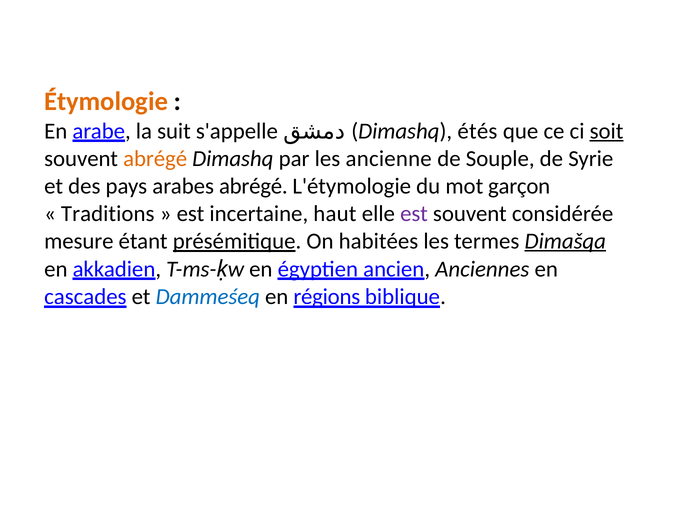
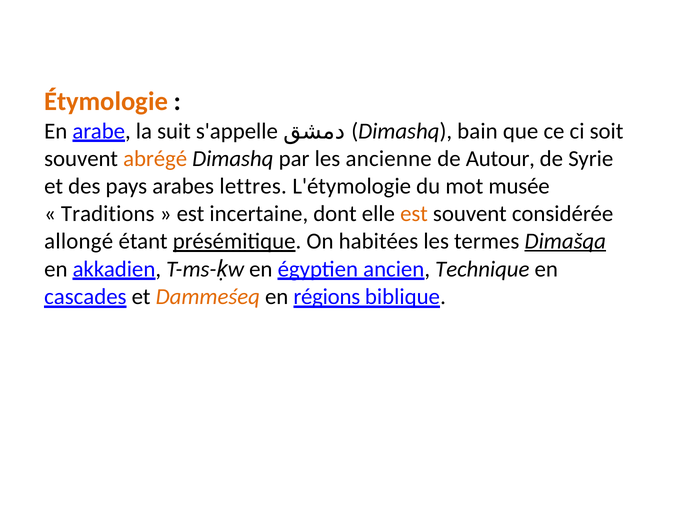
étés: étés -> bain
soit underline: present -> none
Souple: Souple -> Autour
arabes abrégé: abrégé -> lettres
garçon: garçon -> musée
haut: haut -> dont
est at (414, 214) colour: purple -> orange
mesure: mesure -> allongé
Anciennes: Anciennes -> Technique
Dammeśeq colour: blue -> orange
